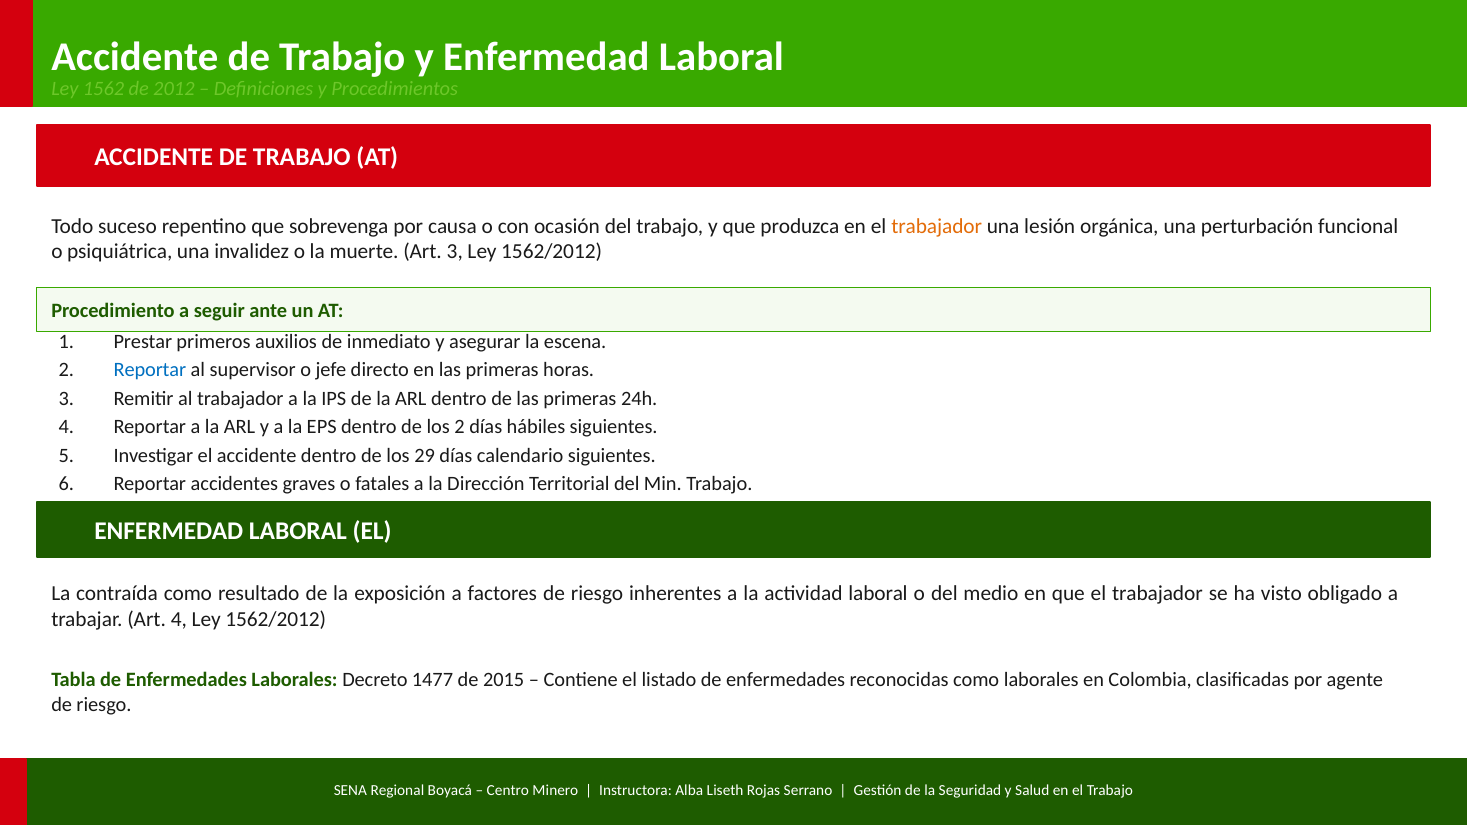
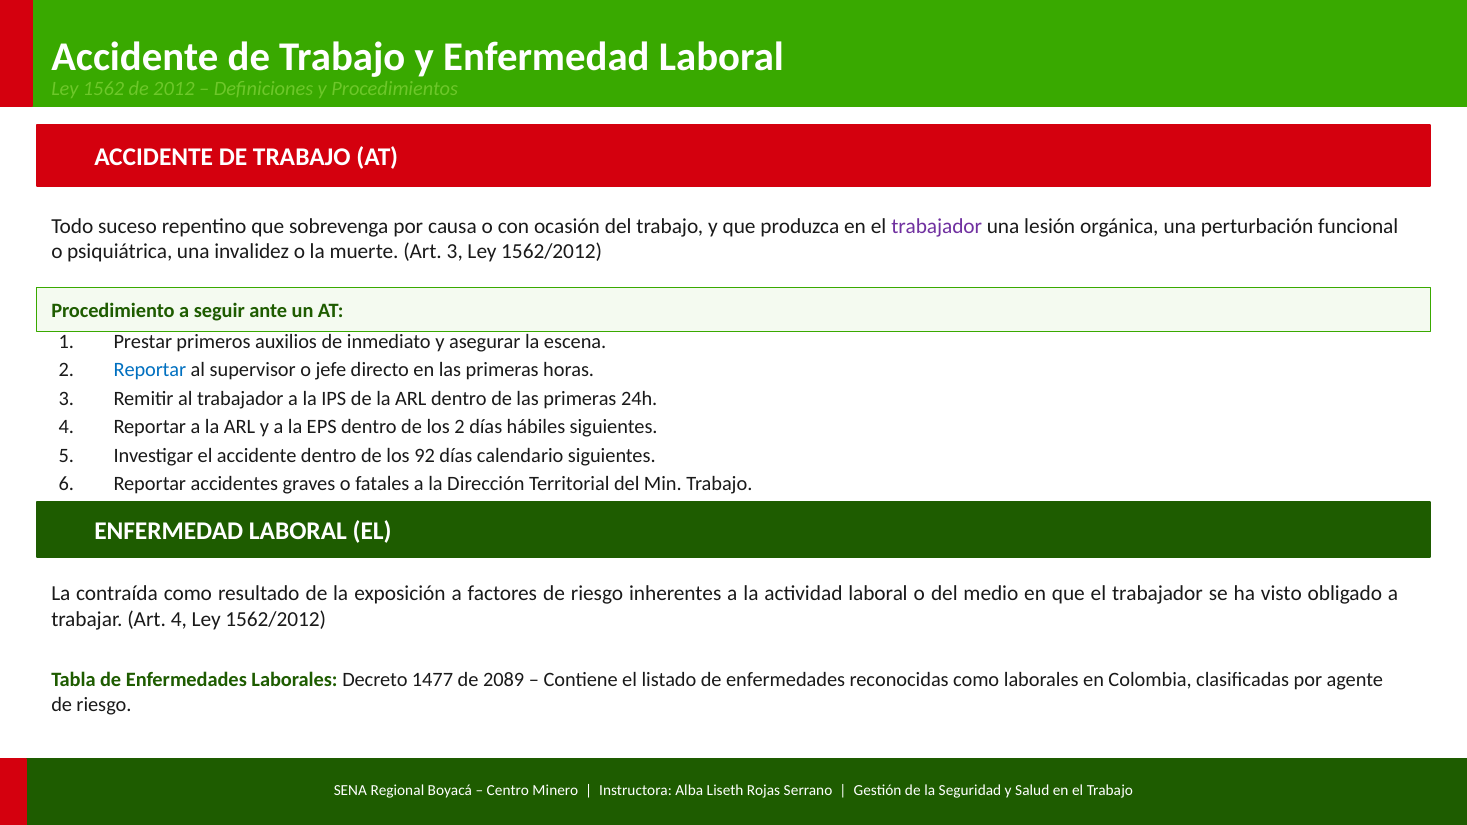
trabajador at (937, 226) colour: orange -> purple
29: 29 -> 92
2015: 2015 -> 2089
